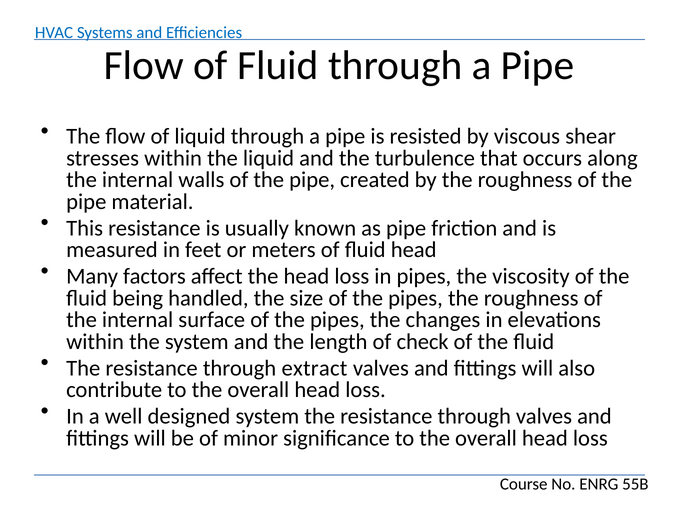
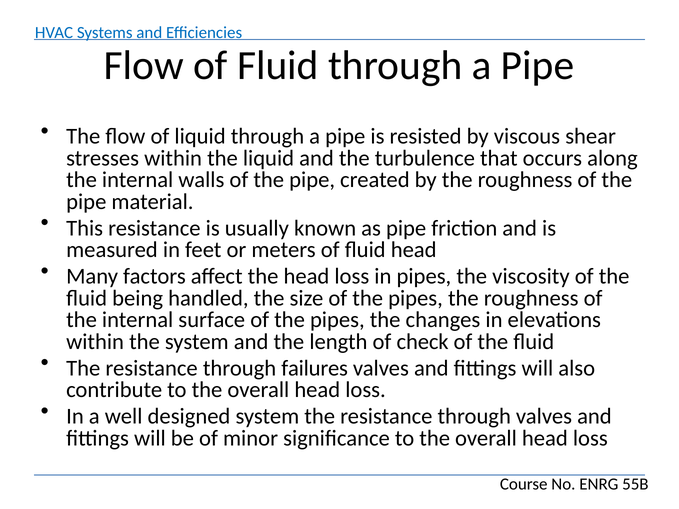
extract: extract -> failures
